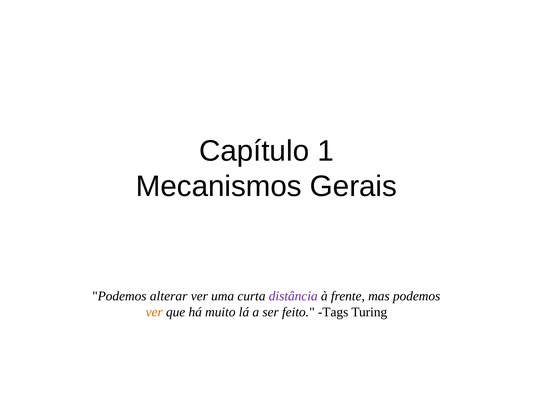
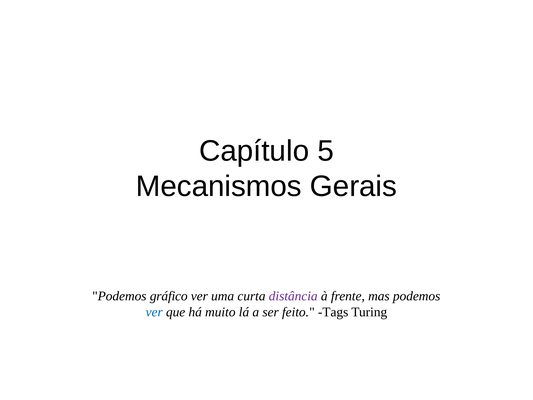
1: 1 -> 5
alterar: alterar -> gráfico
ver at (154, 312) colour: orange -> blue
